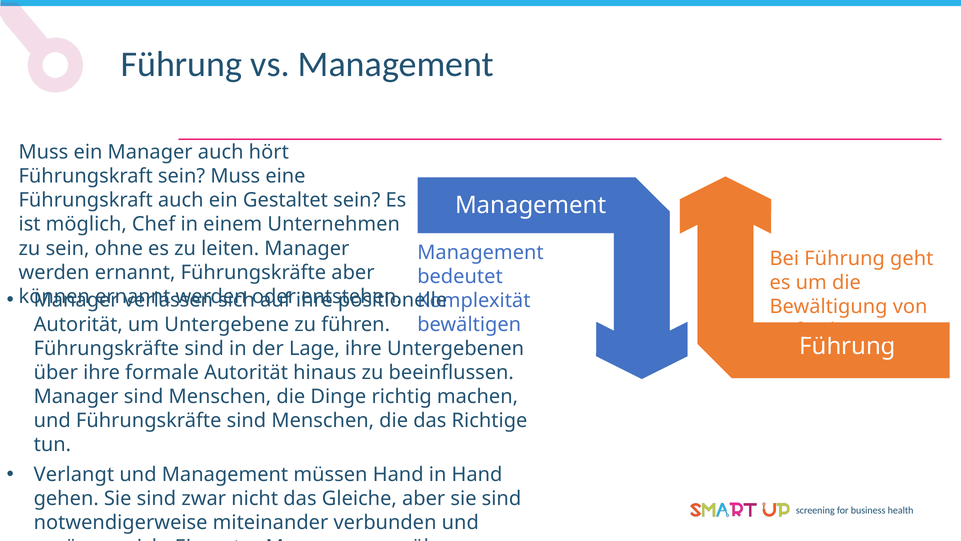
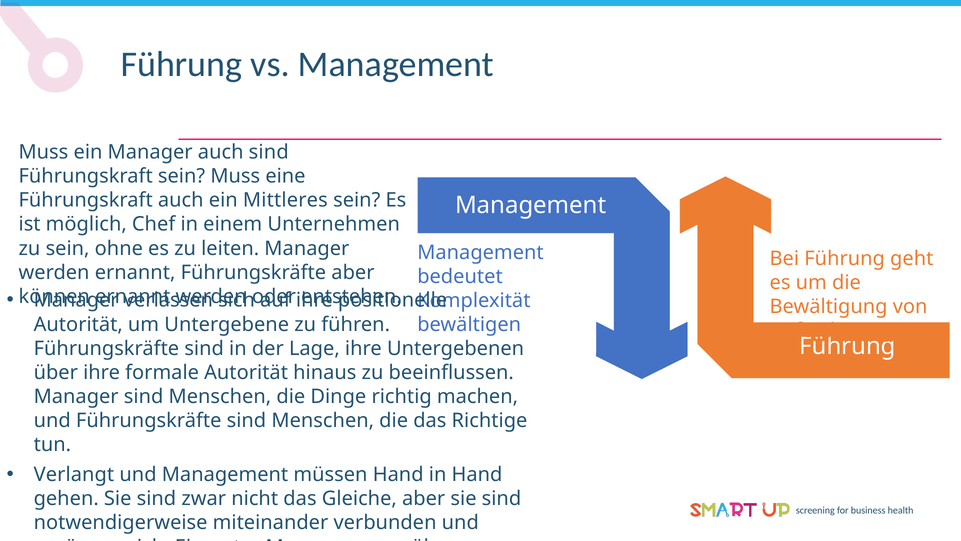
auch hört: hört -> sind
Gestaltet: Gestaltet -> Mittleres
